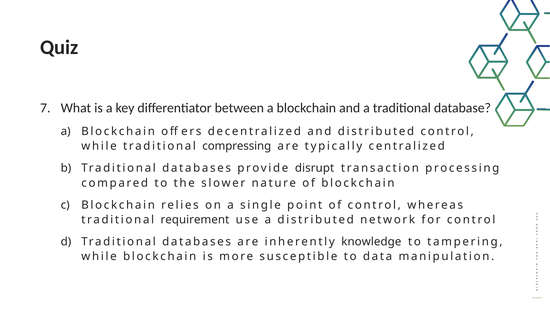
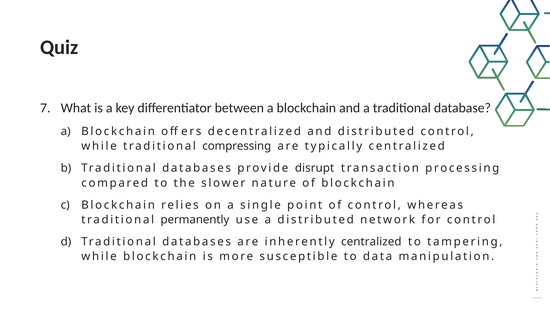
requirement: requirement -> permanently
inherently knowledge: knowledge -> centralized
